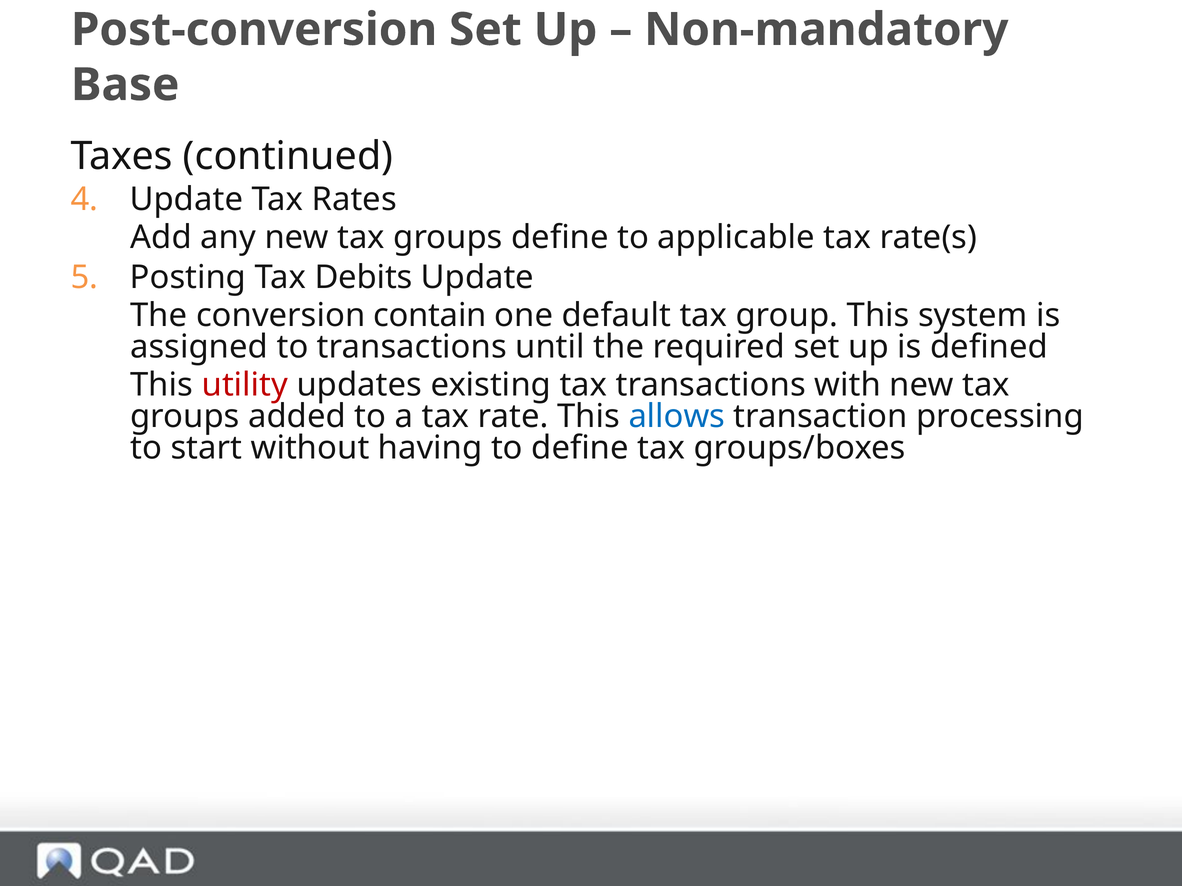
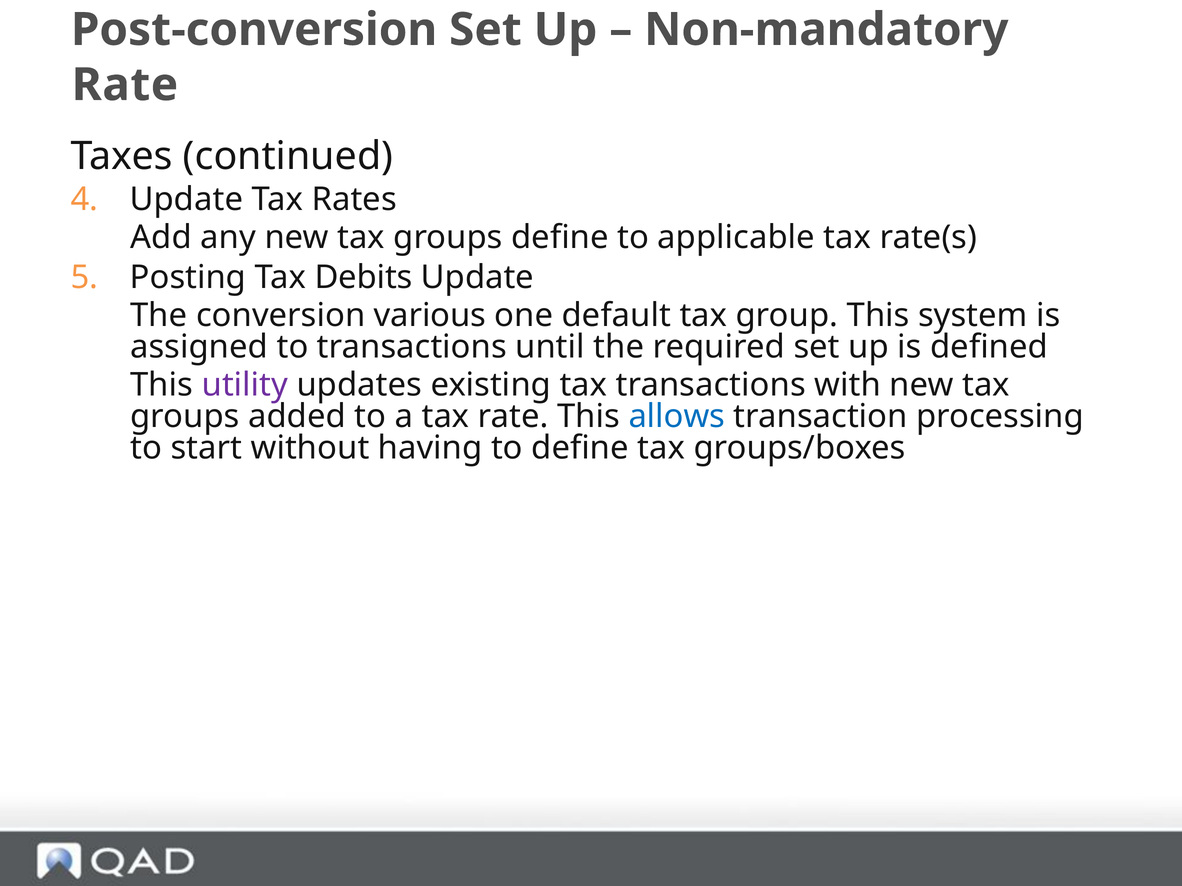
Base at (125, 85): Base -> Rate
contain: contain -> various
utility colour: red -> purple
